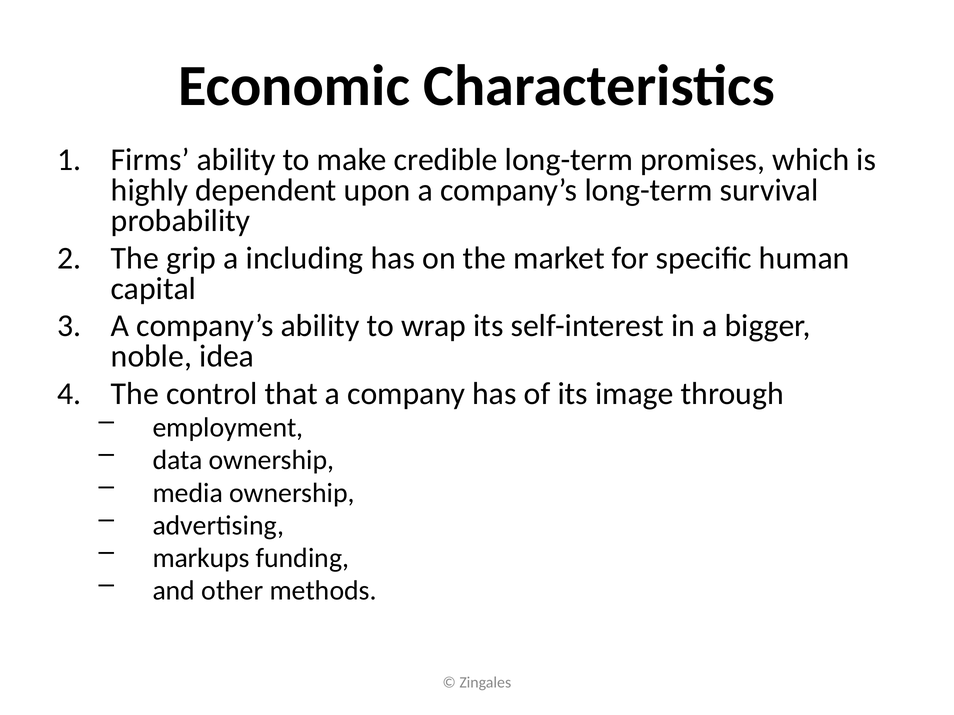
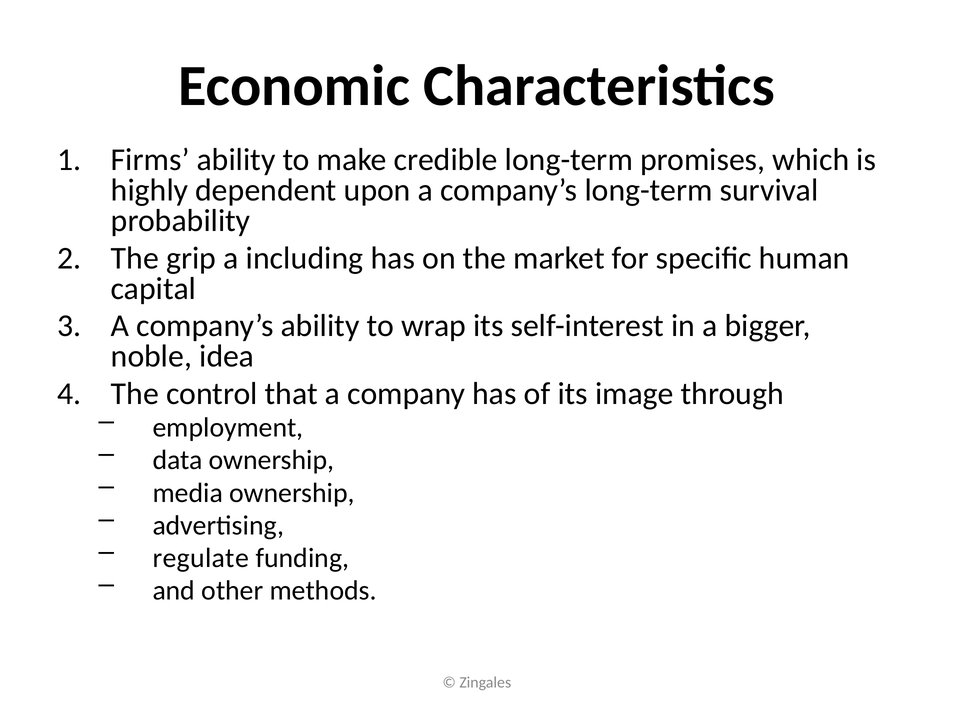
markups: markups -> regulate
